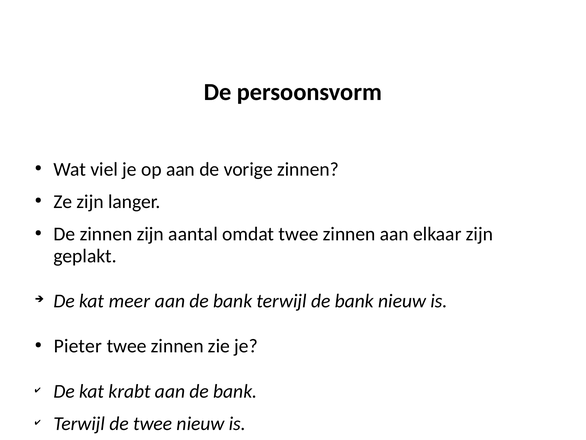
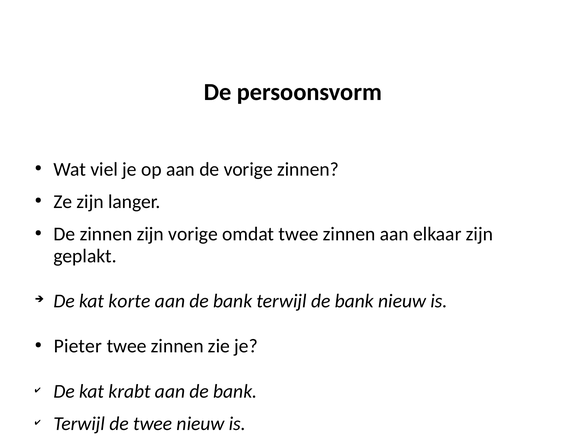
zijn aantal: aantal -> vorige
meer: meer -> korte
